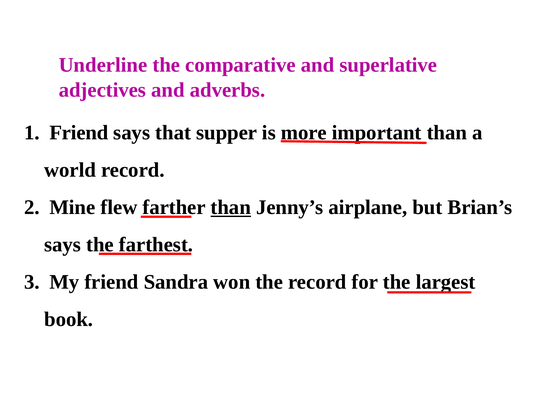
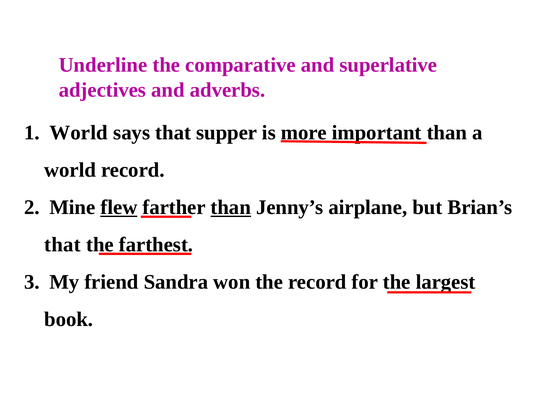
Friend at (79, 133): Friend -> World
flew underline: none -> present
says at (63, 245): says -> that
